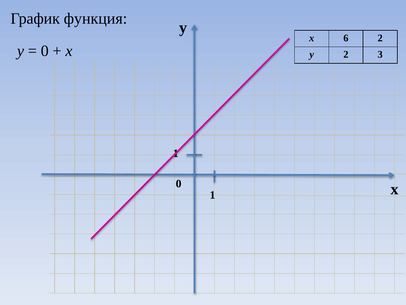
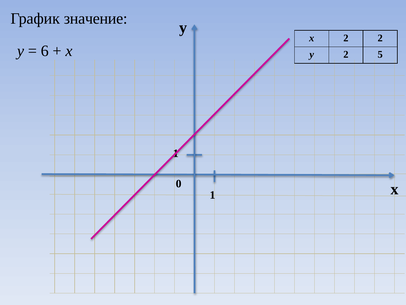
функция: функция -> значение
х 6: 6 -> 2
0 at (45, 51): 0 -> 6
3: 3 -> 5
